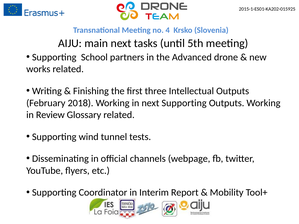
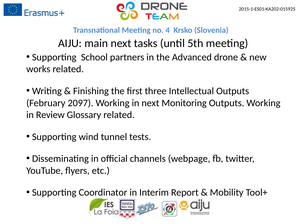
2018: 2018 -> 2097
next Supporting: Supporting -> Monitoring
